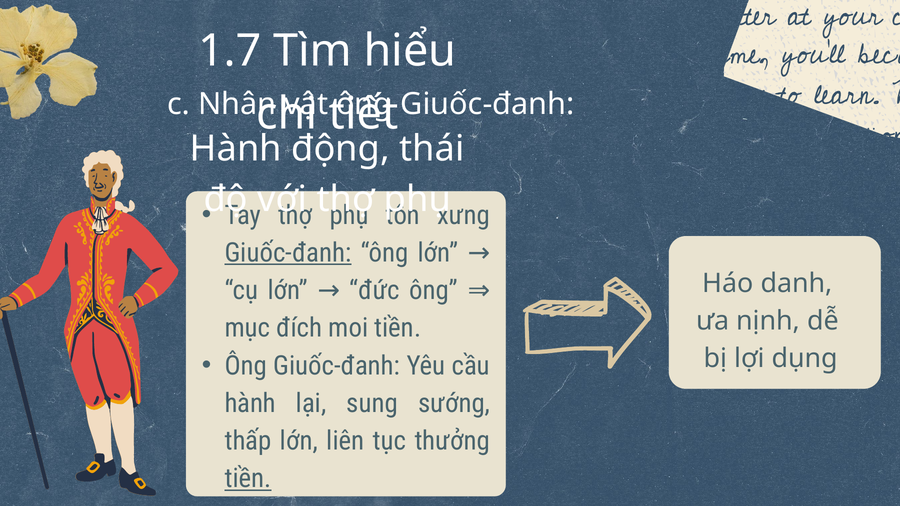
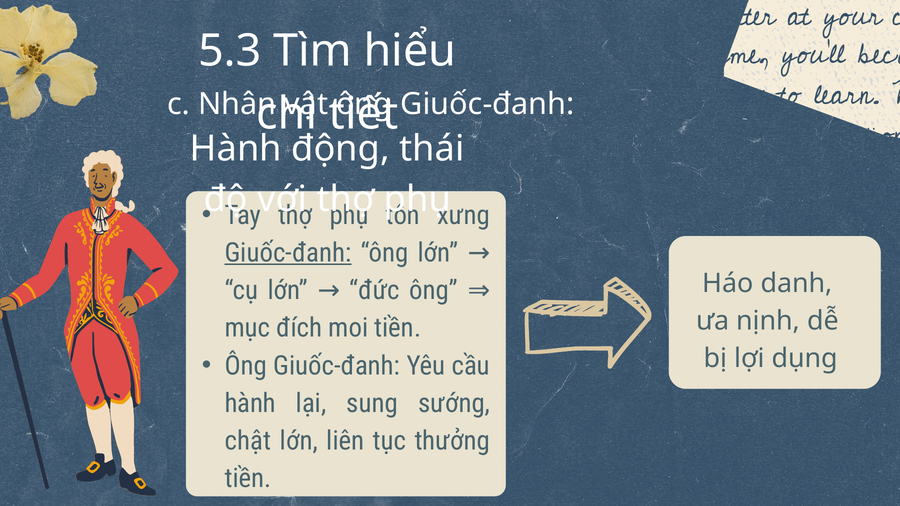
1.7: 1.7 -> 5.3
thấp: thấp -> chật
tiền at (248, 479) underline: present -> none
